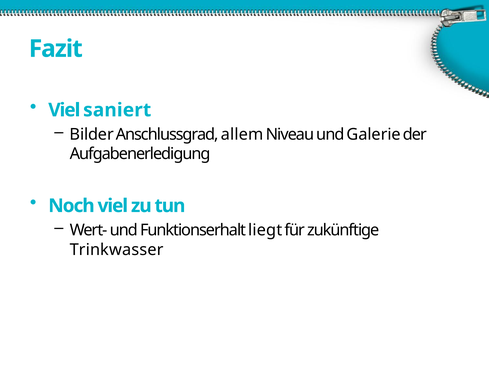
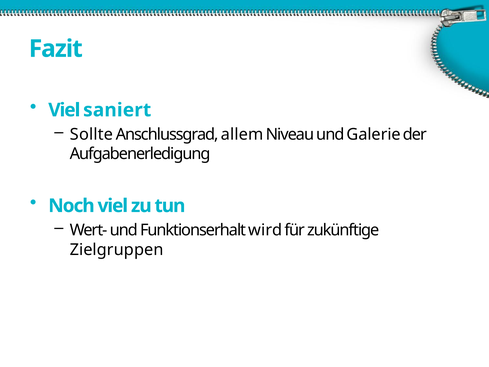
Bilder: Bilder -> Sollte
liegt: liegt -> wird
Trinkwasser: Trinkwasser -> Zielgruppen
